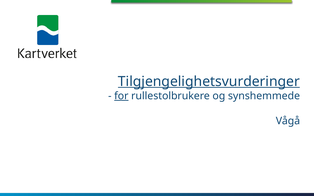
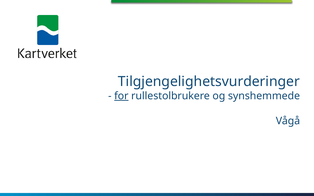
Tilgjengelighetsvurderinger underline: present -> none
